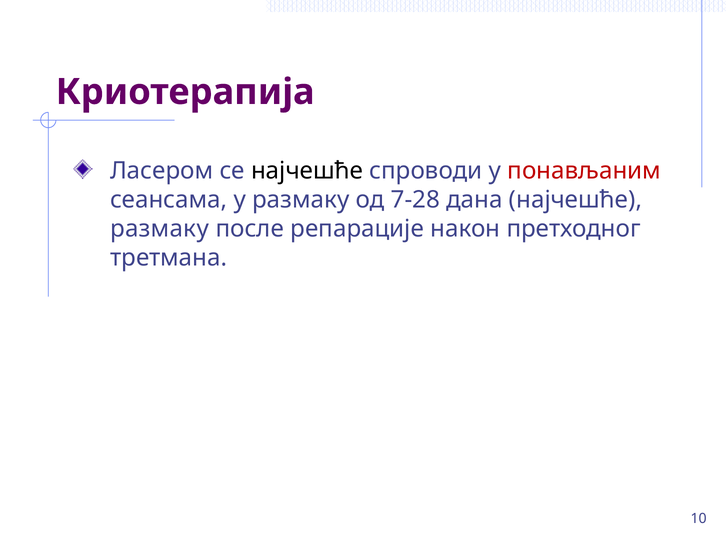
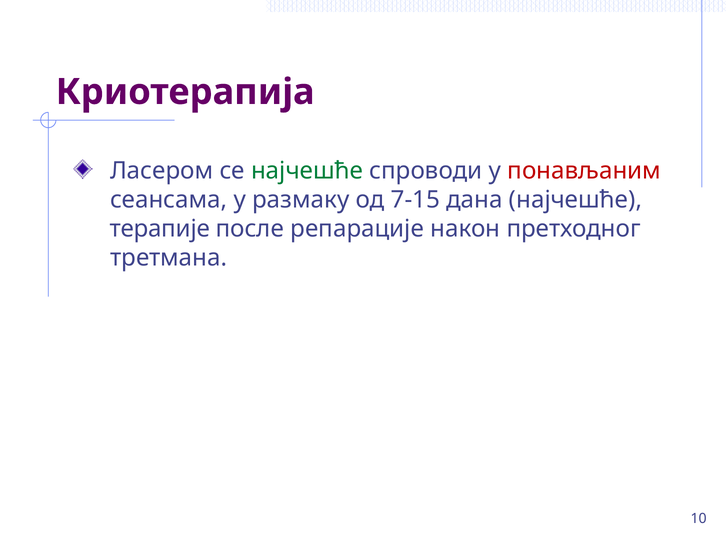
најчешће at (307, 171) colour: black -> green
7-28: 7-28 -> 7-15
размаку at (160, 229): размаку -> терапије
